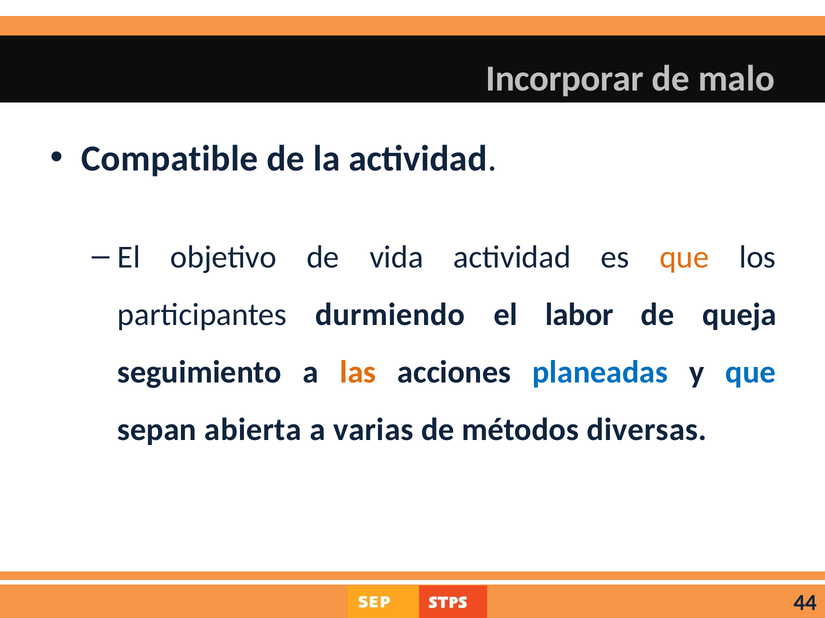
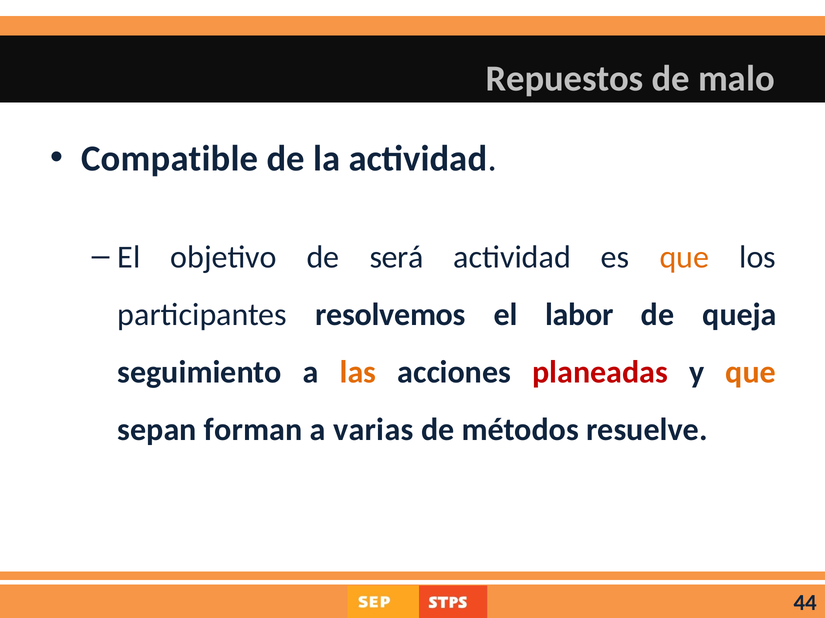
Incorporar: Incorporar -> Repuestos
vida: vida -> será
durmiendo: durmiendo -> resolvemos
planeadas colour: blue -> red
que at (751, 373) colour: blue -> orange
abierta: abierta -> forman
diversas: diversas -> resuelve
